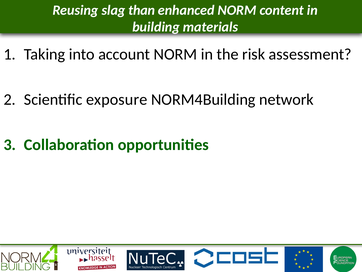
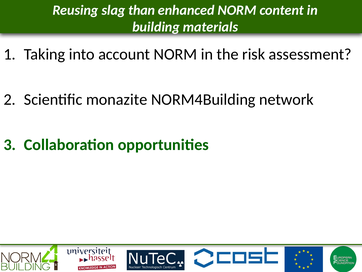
exposure: exposure -> monazite
